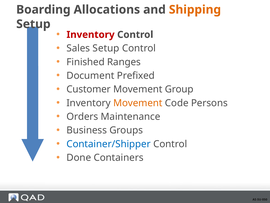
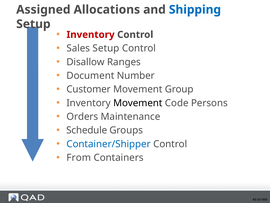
Boarding: Boarding -> Assigned
Shipping colour: orange -> blue
Finished: Finished -> Disallow
Prefixed: Prefixed -> Number
Movement at (138, 103) colour: orange -> black
Business: Business -> Schedule
Done: Done -> From
